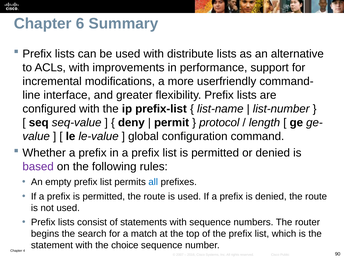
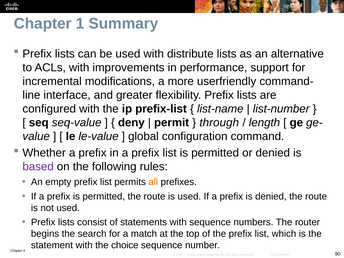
6: 6 -> 1
protocol: protocol -> through
all at (153, 182) colour: blue -> orange
